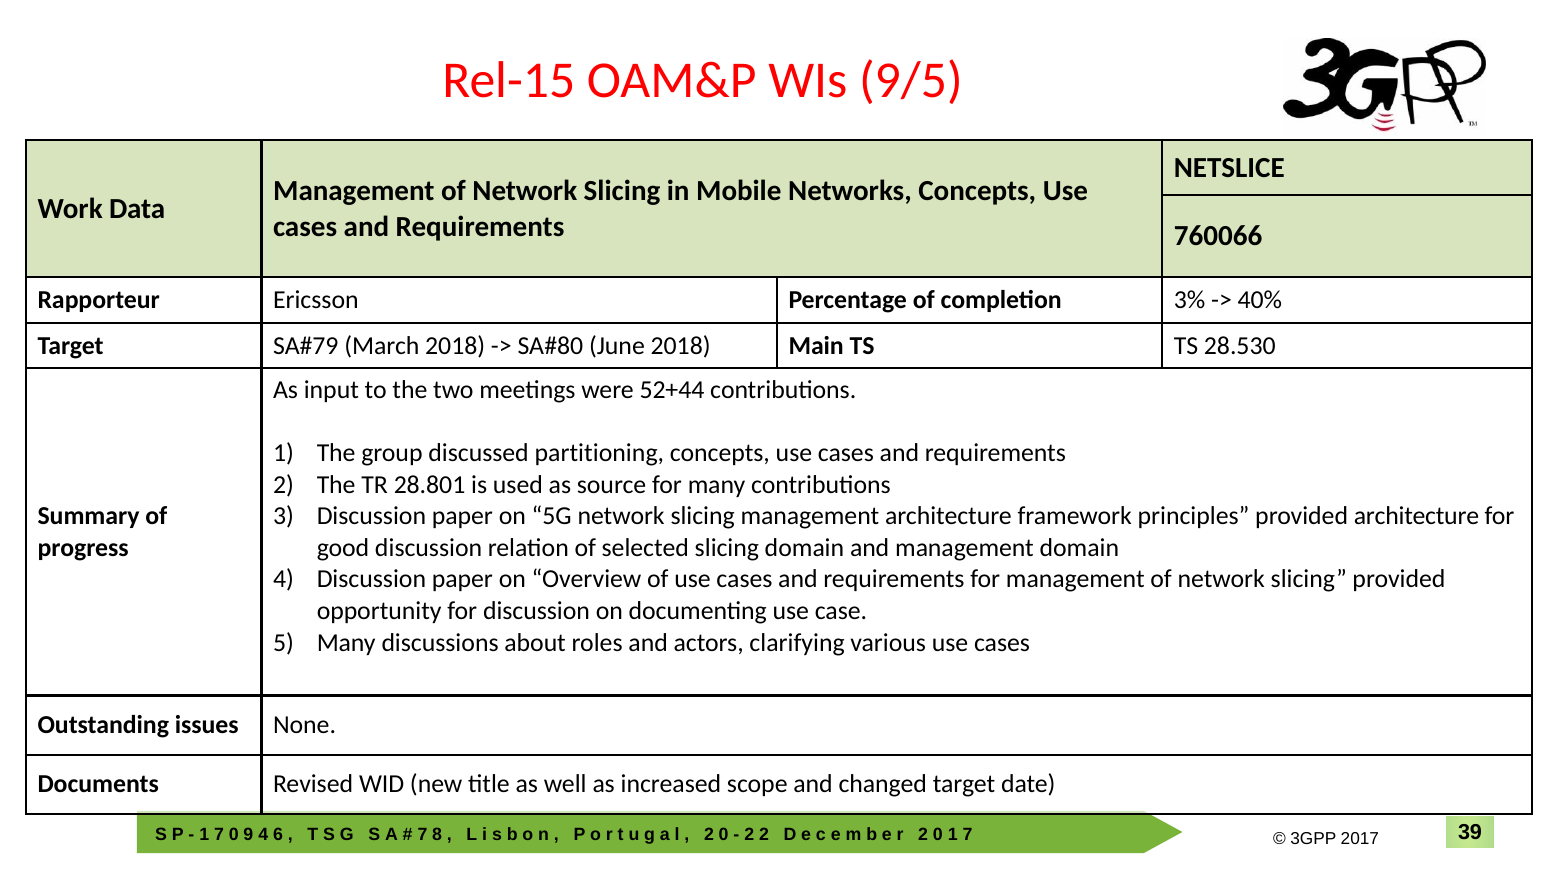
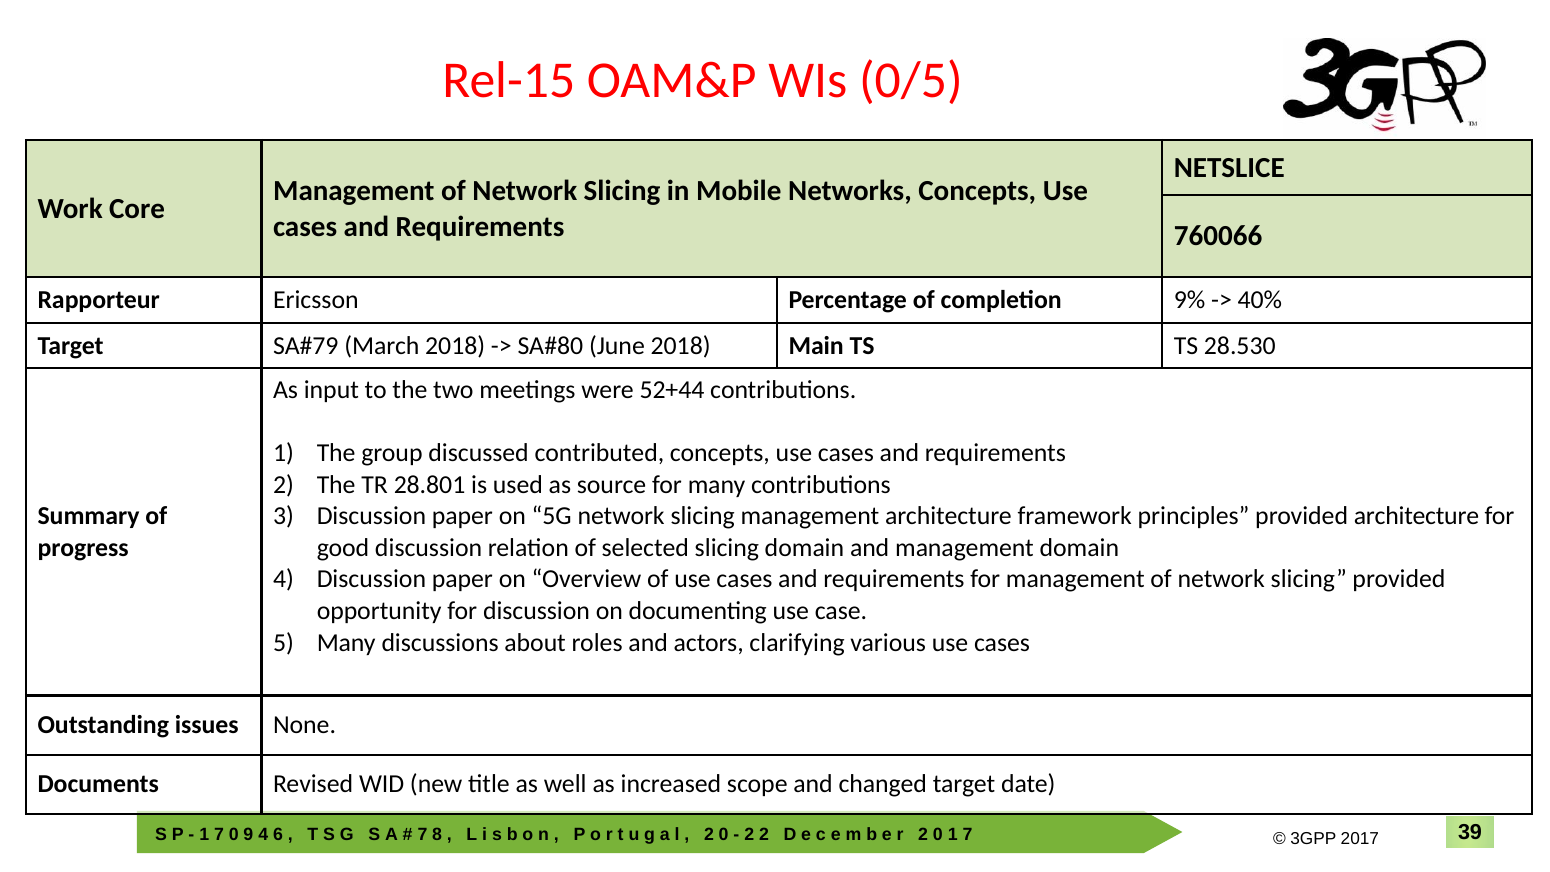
9/5: 9/5 -> 0/5
Data: Data -> Core
3%: 3% -> 9%
partitioning: partitioning -> contributed
